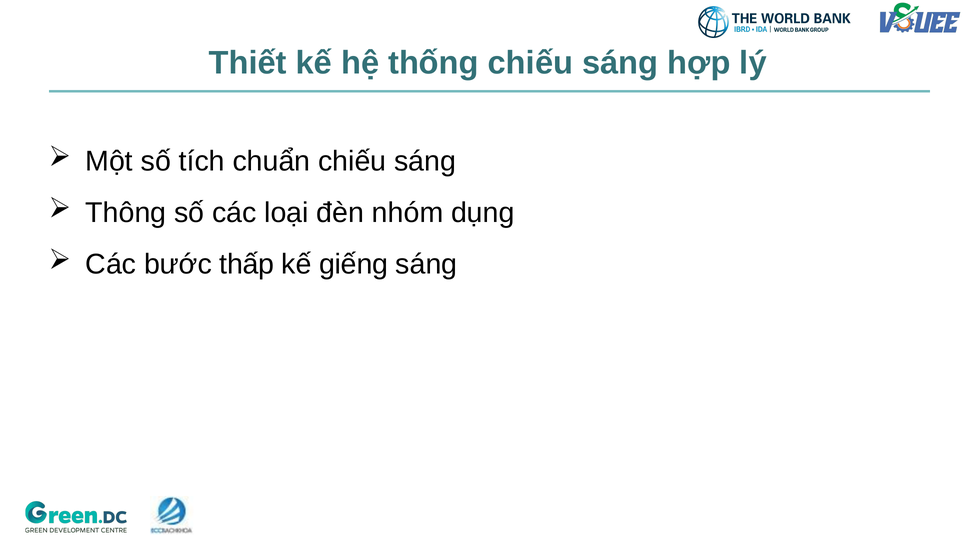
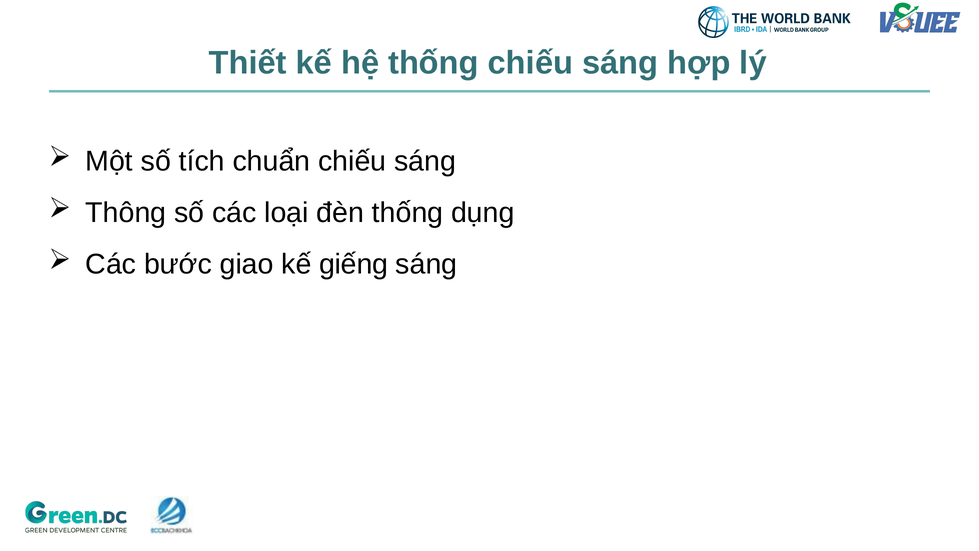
đèn nhóm: nhóm -> thống
thấp: thấp -> giao
